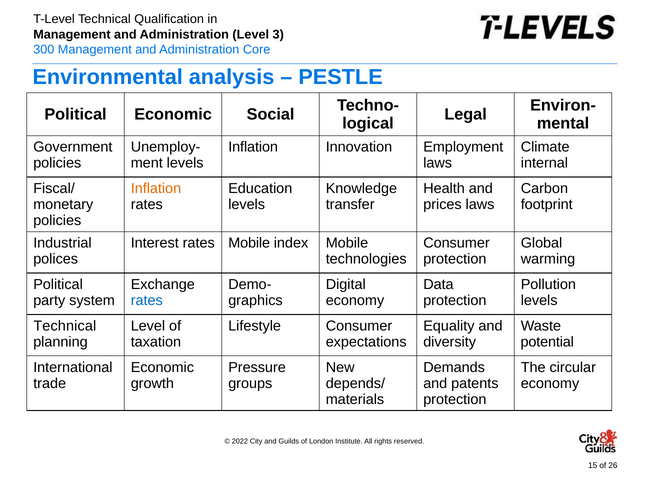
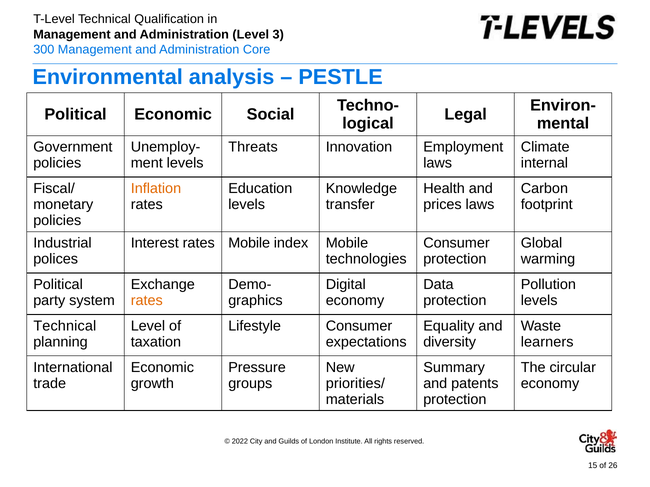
Inflation at (253, 147): Inflation -> Threats
rates at (147, 301) colour: blue -> orange
potential: potential -> learners
Demands: Demands -> Summary
depends/: depends/ -> priorities/
